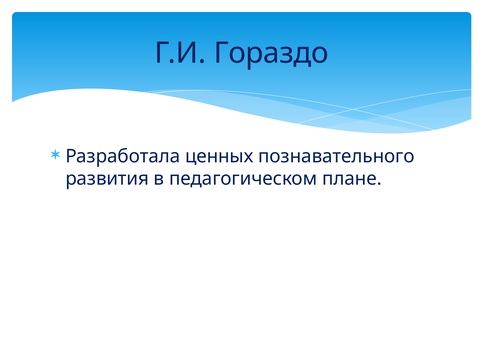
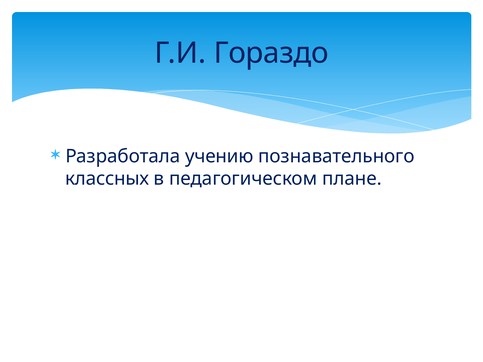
ценных: ценных -> учению
развития: развития -> классных
